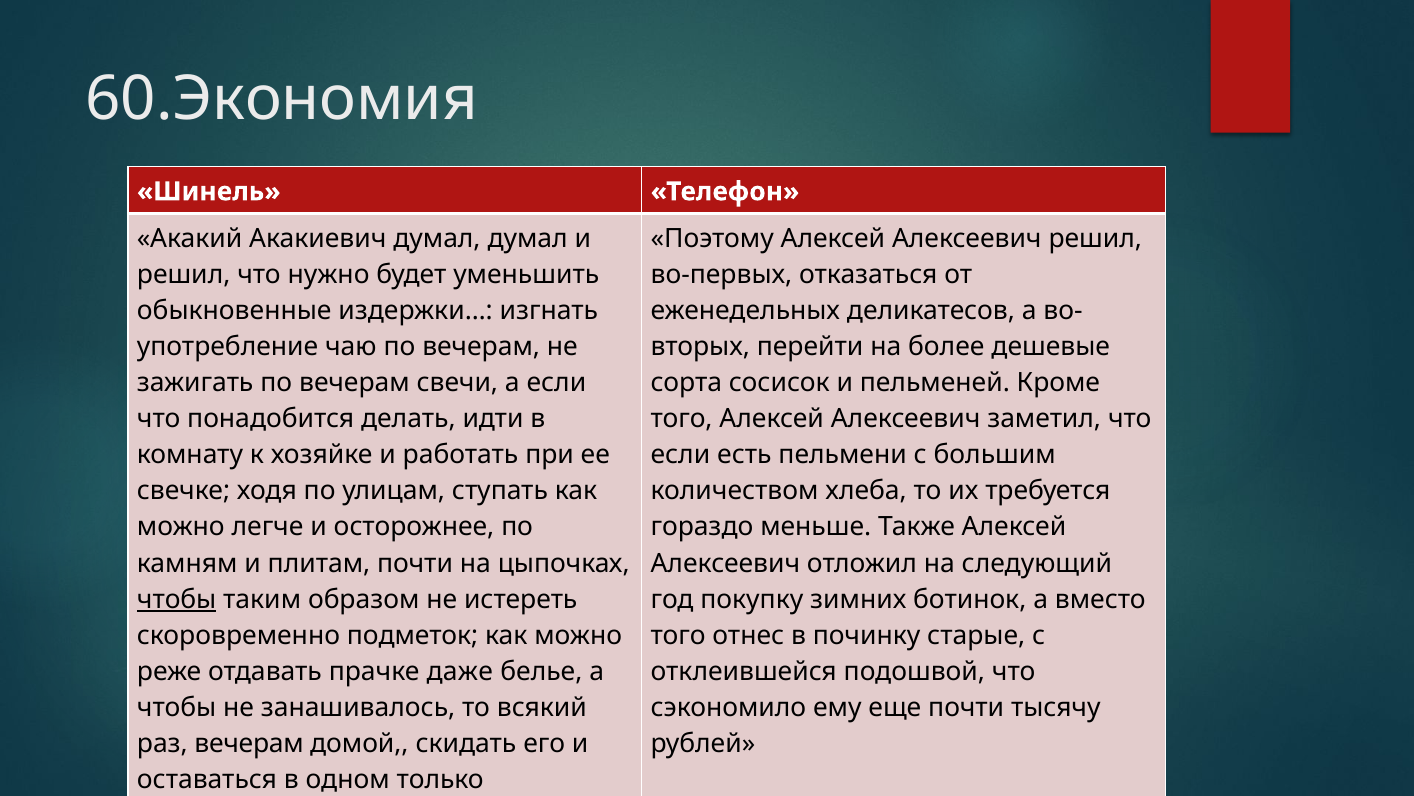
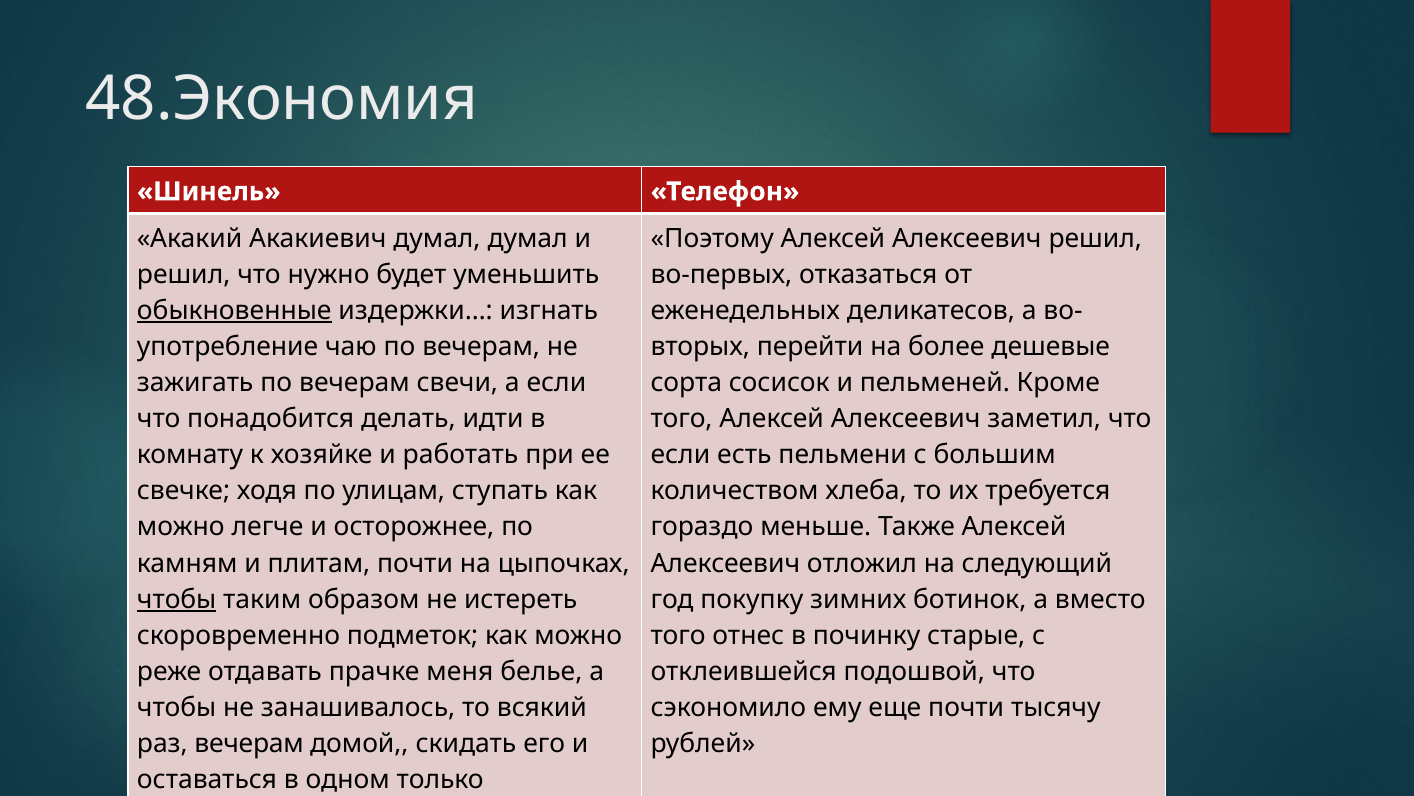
60.Экономия: 60.Экономия -> 48.Экономия
обыкновенные underline: none -> present
даже: даже -> меня
